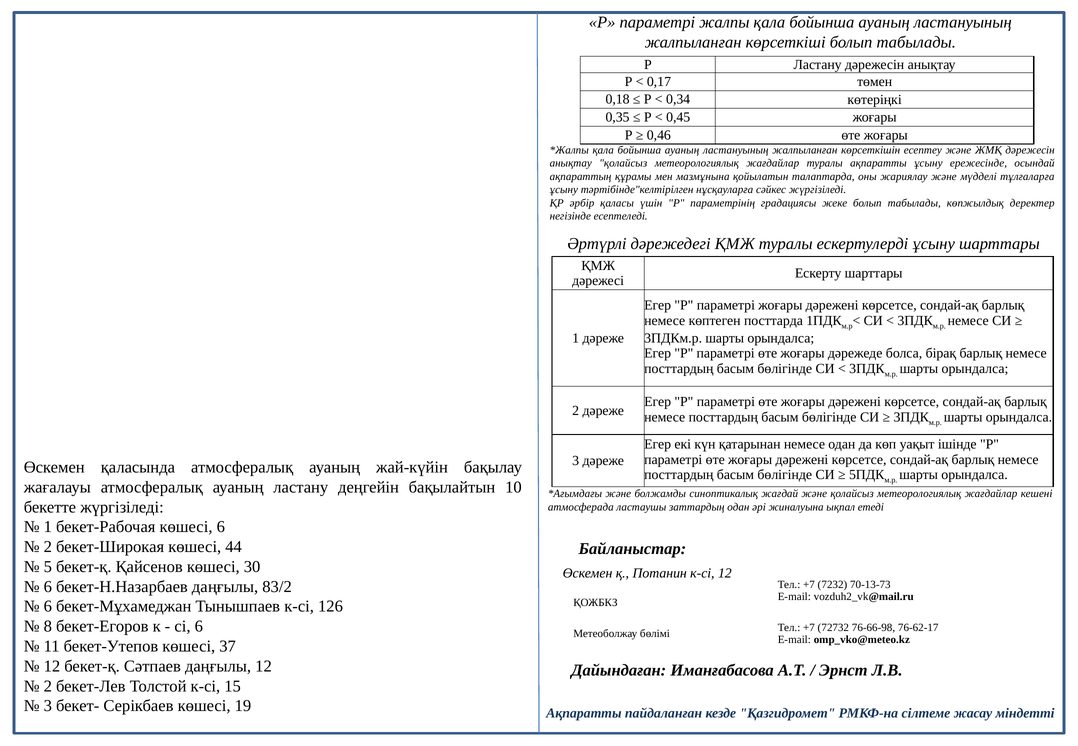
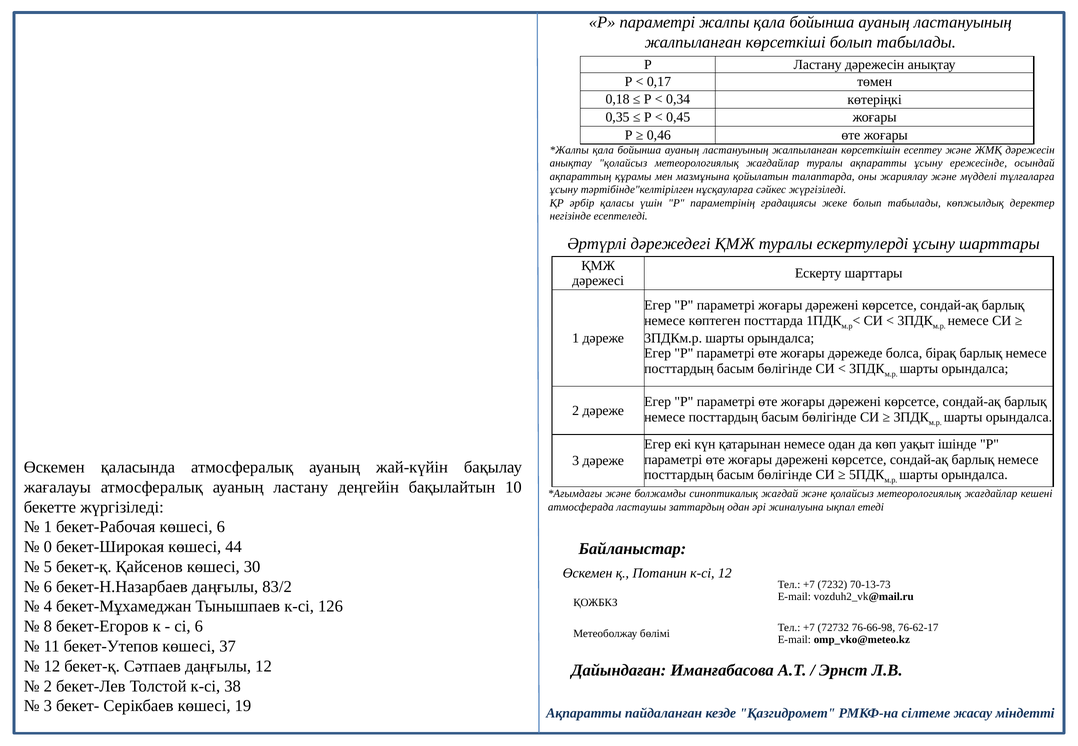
2 at (48, 547): 2 -> 0
6 at (48, 607): 6 -> 4
15: 15 -> 38
